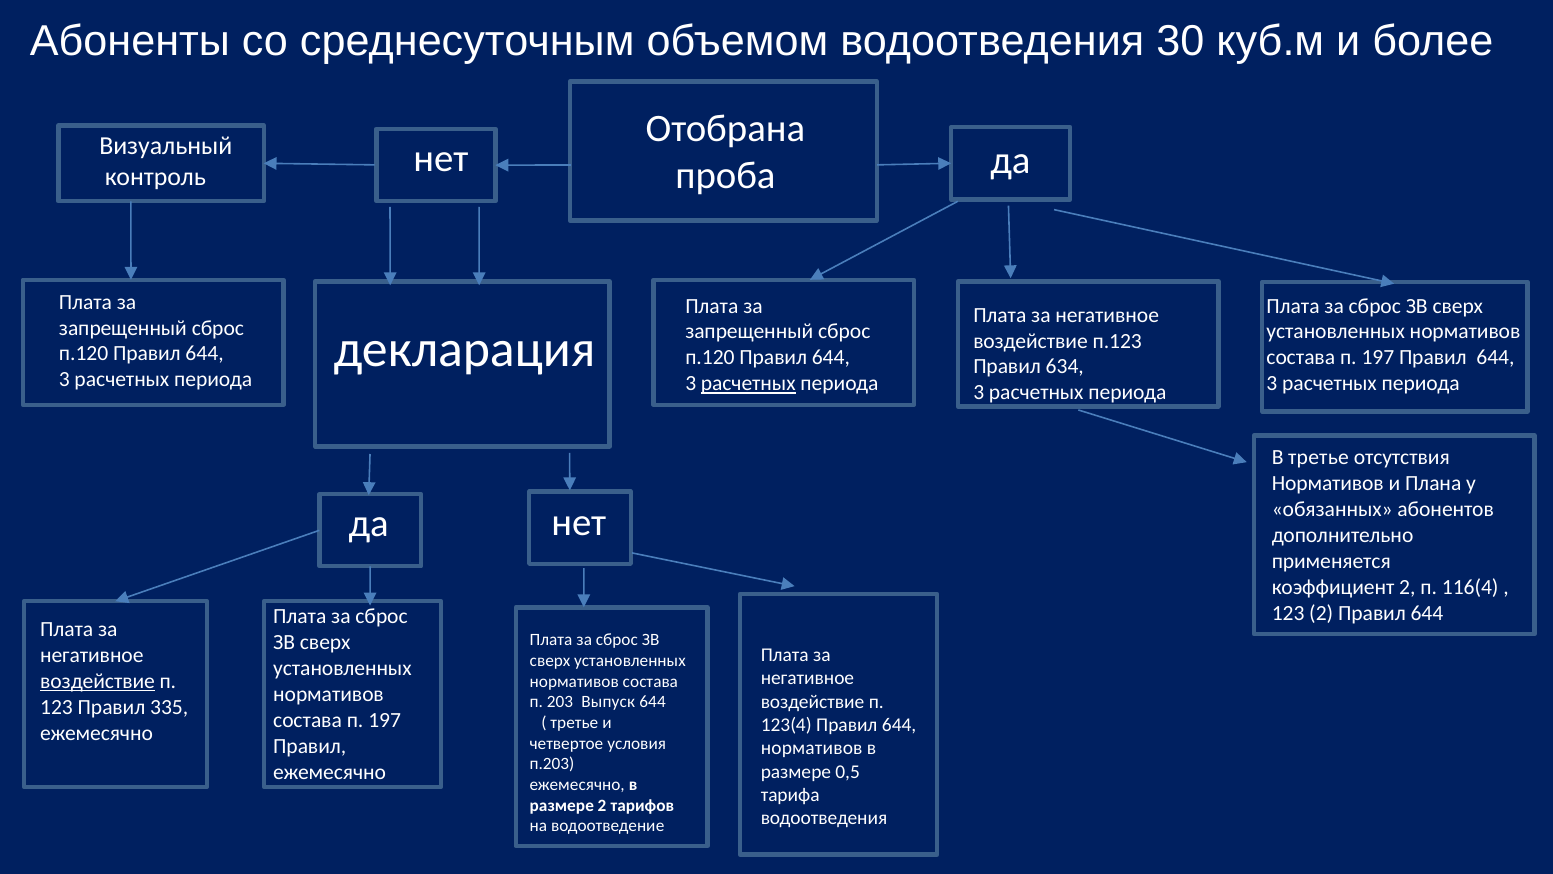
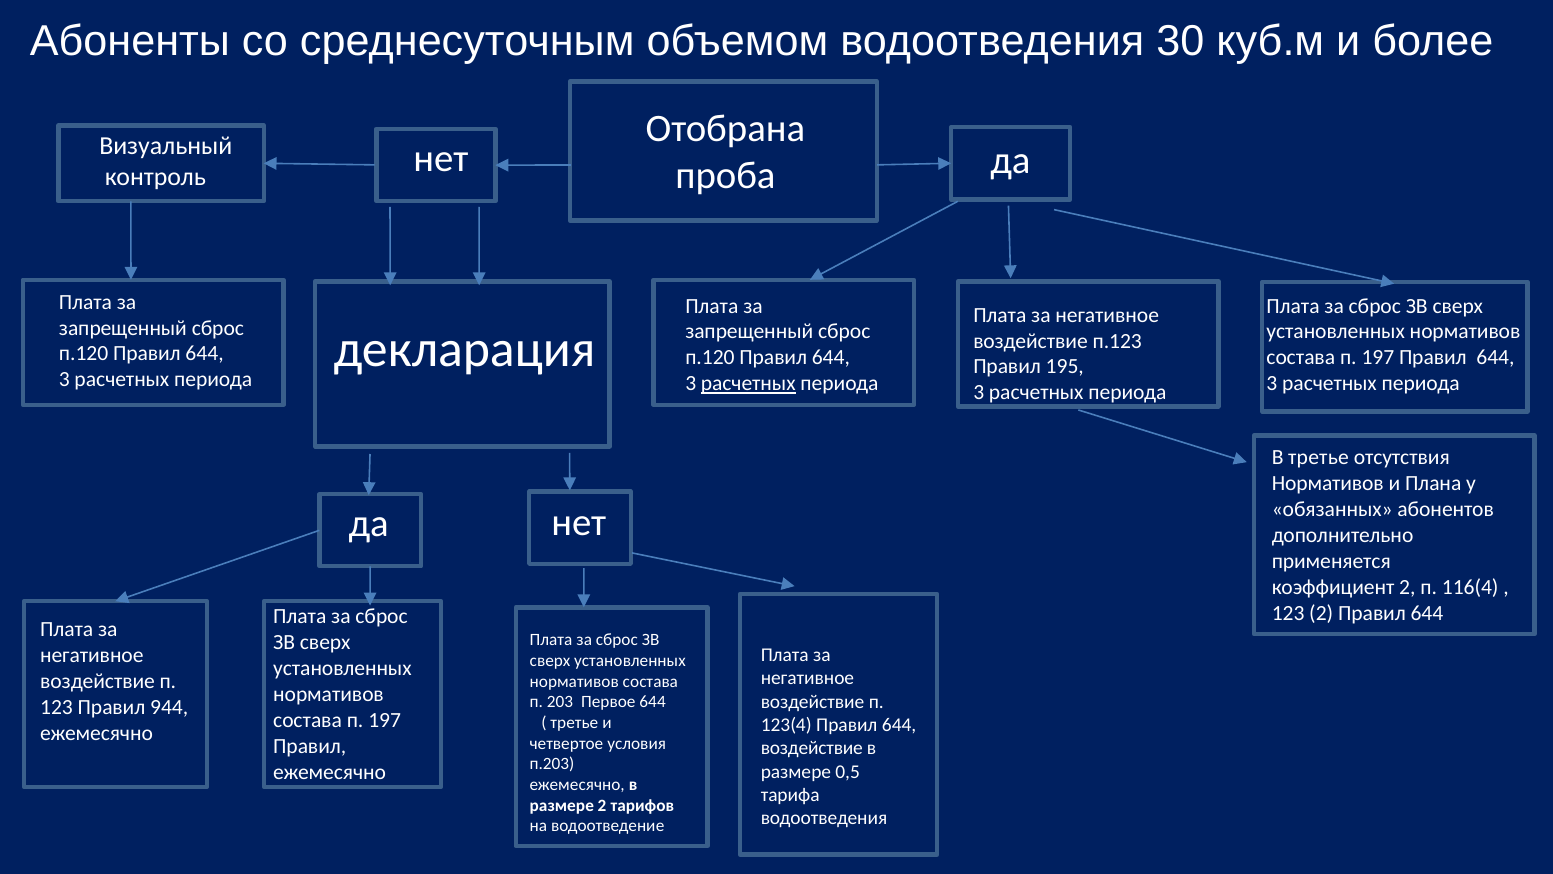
634: 634 -> 195
воздействие at (98, 681) underline: present -> none
Выпуск: Выпуск -> Первое
335: 335 -> 944
нормативов at (812, 748): нормативов -> воздействие
